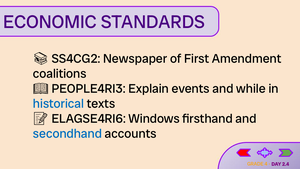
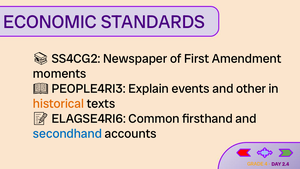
coalitions: coalitions -> moments
while: while -> other
historical colour: blue -> orange
Windows: Windows -> Common
